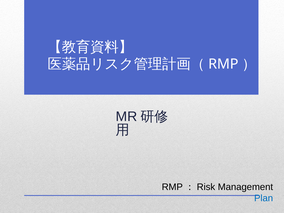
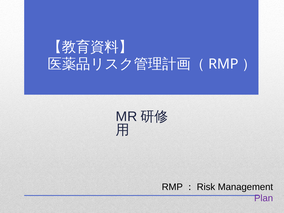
Plan colour: blue -> purple
